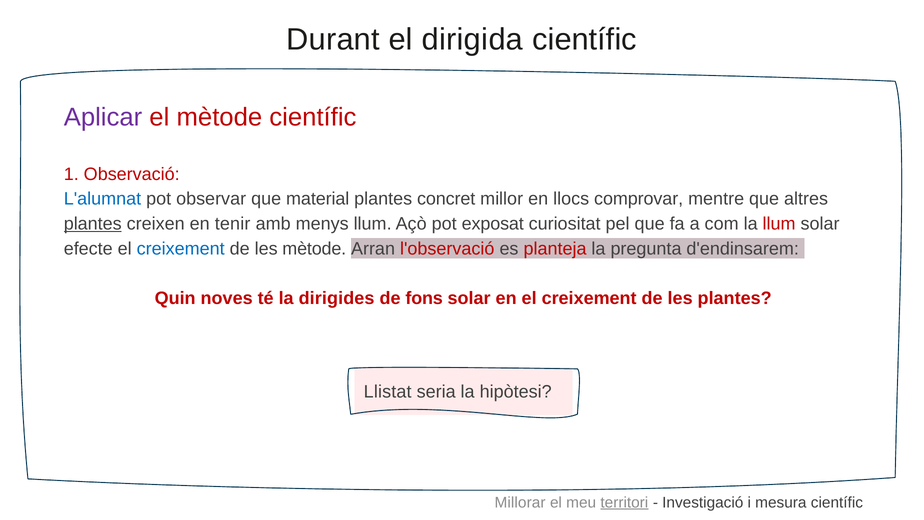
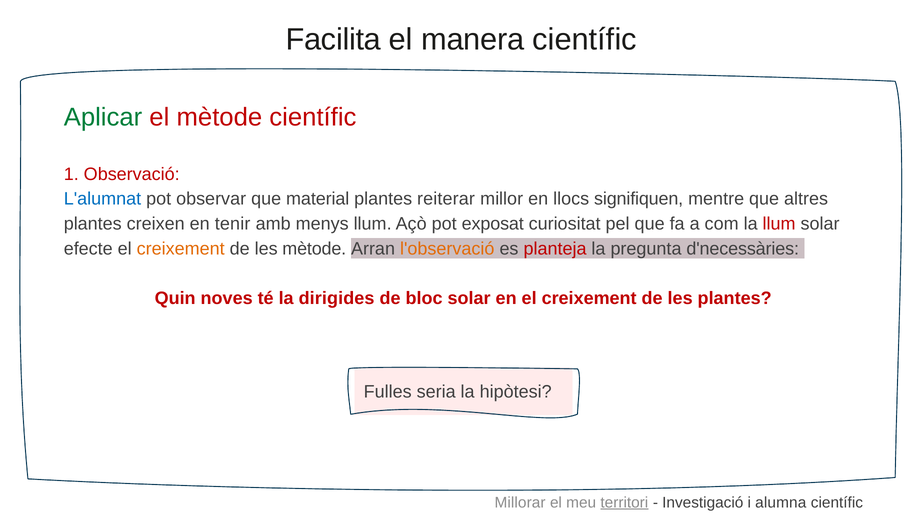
Durant: Durant -> Facilita
dirigida: dirigida -> manera
Aplicar colour: purple -> green
concret: concret -> reiterar
comprovar: comprovar -> signifiquen
plantes at (93, 224) underline: present -> none
creixement at (181, 248) colour: blue -> orange
l'observació colour: red -> orange
d'endinsarem: d'endinsarem -> d'necessàries
fons: fons -> bloc
Llistat: Llistat -> Fulles
mesura: mesura -> alumna
